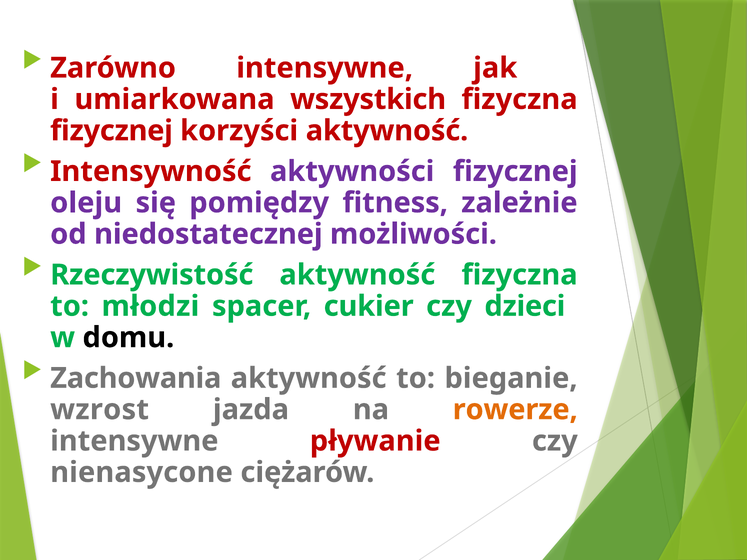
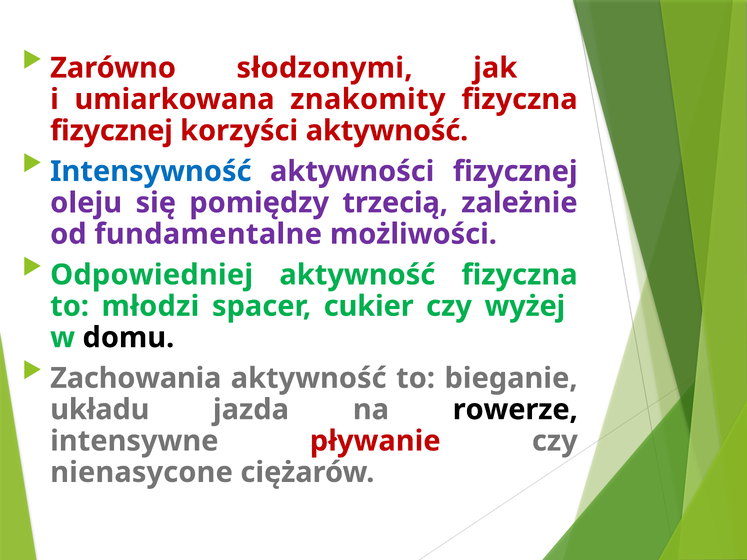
Zarówno intensywne: intensywne -> słodzonymi
wszystkich: wszystkich -> znakomity
Intensywność colour: red -> blue
fitness: fitness -> trzecią
niedostatecznej: niedostatecznej -> fundamentalne
Rzeczywistość: Rzeczywistość -> Odpowiedniej
dzieci: dzieci -> wyżej
wzrost: wzrost -> układu
rowerze colour: orange -> black
